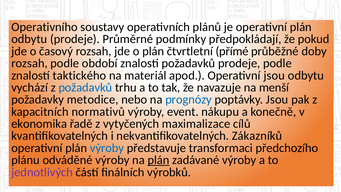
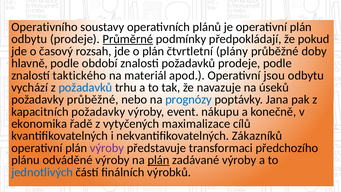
Průměrné underline: none -> present
přímé: přímé -> plány
rozsah at (29, 63): rozsah -> hlavně
menší: menší -> úseků
požadavky metodice: metodice -> průběžné
poptávky Jsou: Jsou -> Jana
kapacitních normativů: normativů -> požadavky
výroby at (107, 148) colour: blue -> purple
jednotlivých colour: purple -> blue
